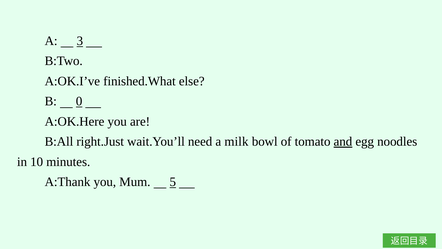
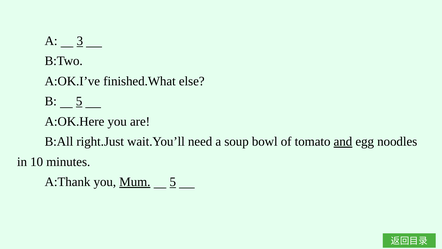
B 0: 0 -> 5
milk: milk -> soup
Mum underline: none -> present
